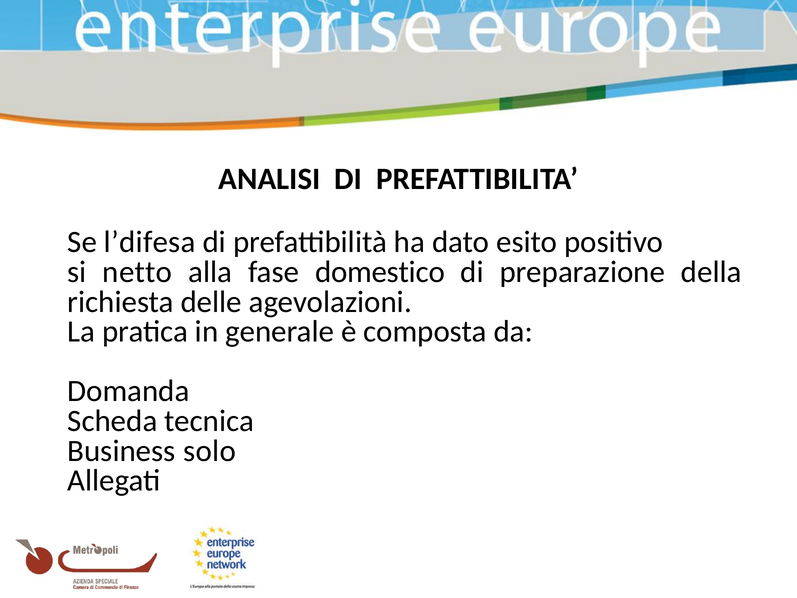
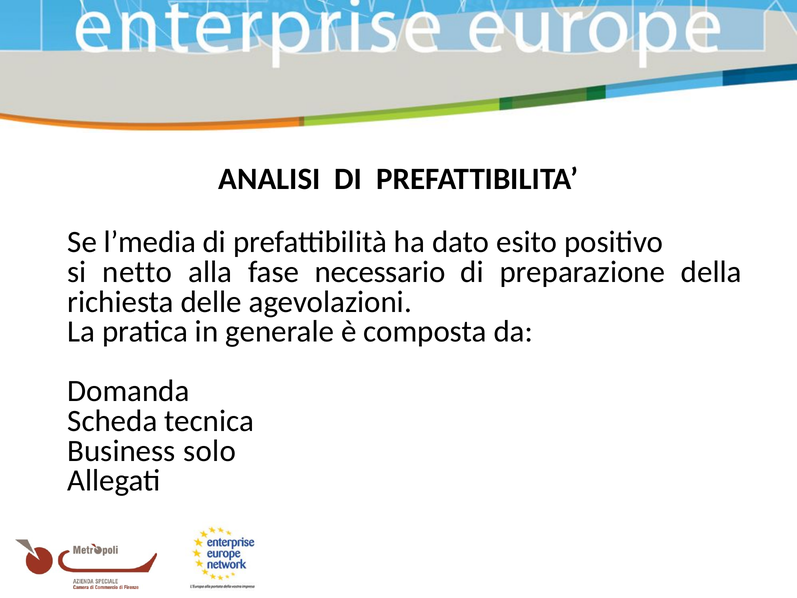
l’difesa: l’difesa -> l’media
domestico: domestico -> necessario
